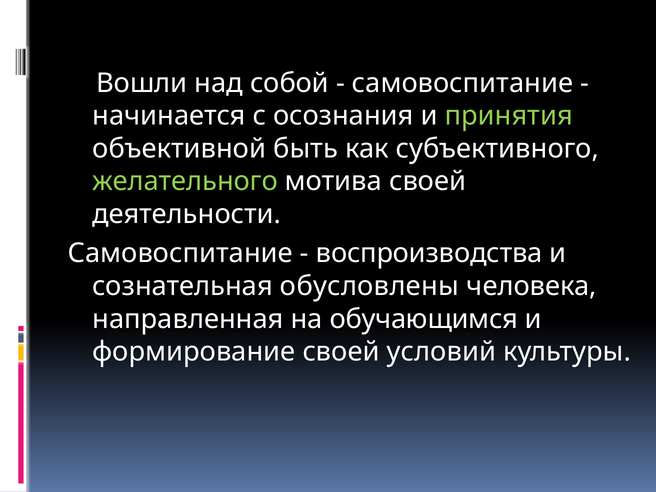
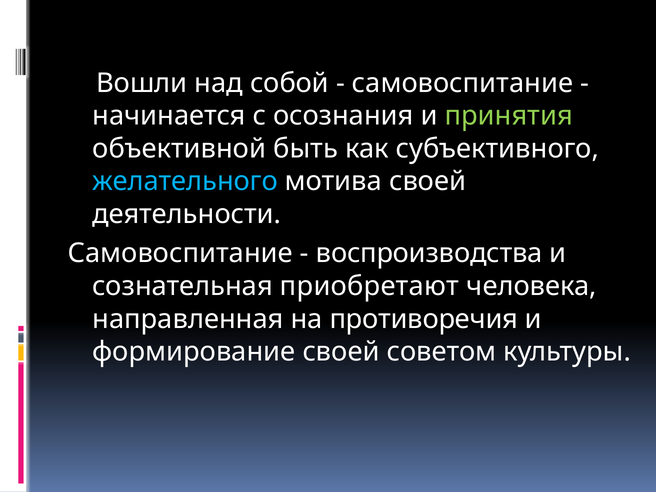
желательного colour: light green -> light blue
обусловлены: обусловлены -> приобретают
обучающимся: обучающимся -> противоречия
условий: условий -> советом
